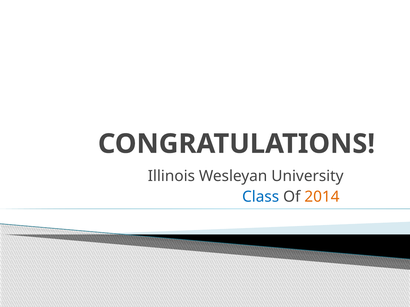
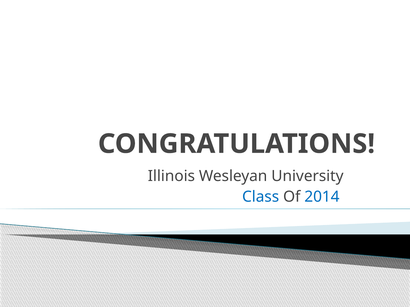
2014 colour: orange -> blue
